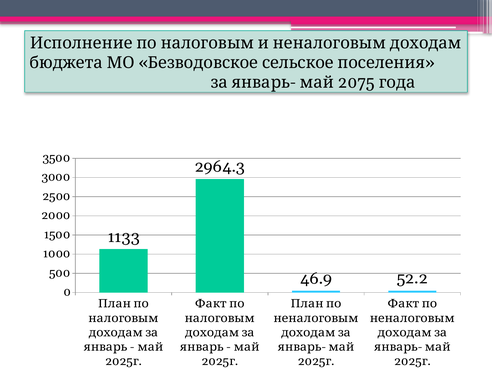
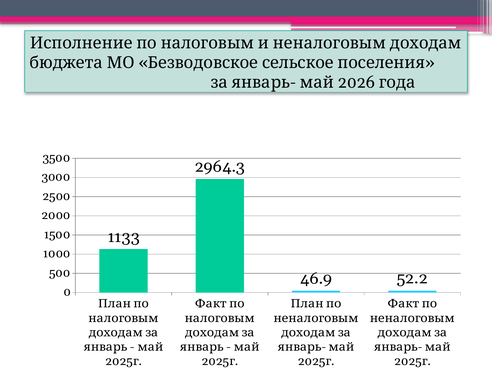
2075: 2075 -> 2026
